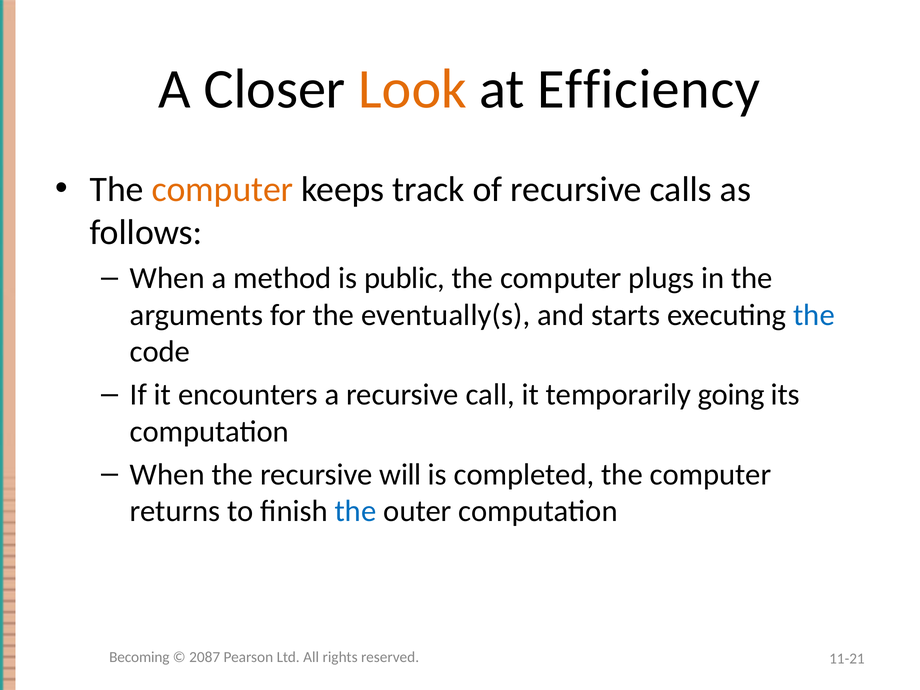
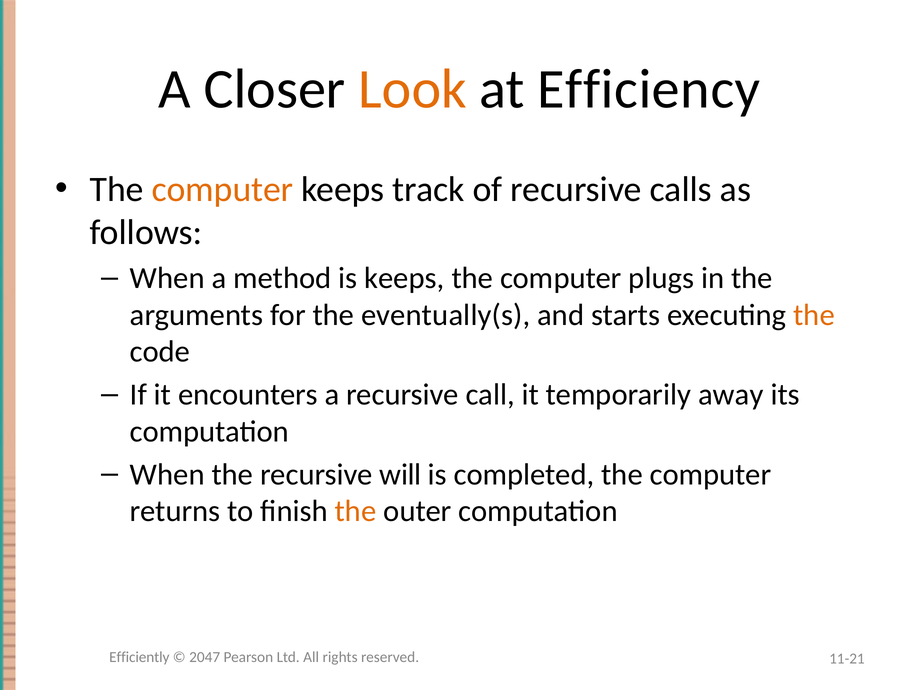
is public: public -> keeps
the at (814, 315) colour: blue -> orange
going: going -> away
the at (356, 511) colour: blue -> orange
Becoming: Becoming -> Efficiently
2087: 2087 -> 2047
